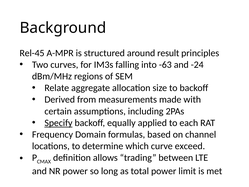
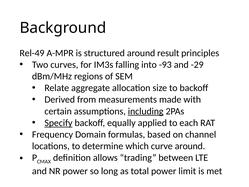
Rel-45: Rel-45 -> Rel-49
-63: -63 -> -93
-24: -24 -> -29
including underline: none -> present
curve exceed: exceed -> around
